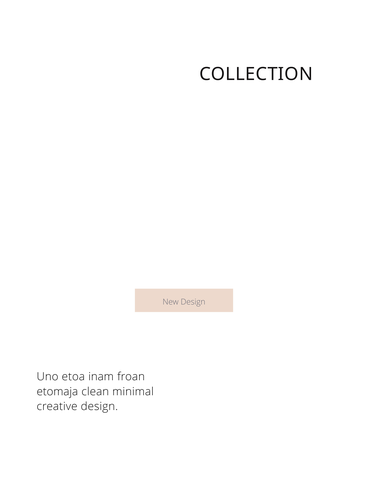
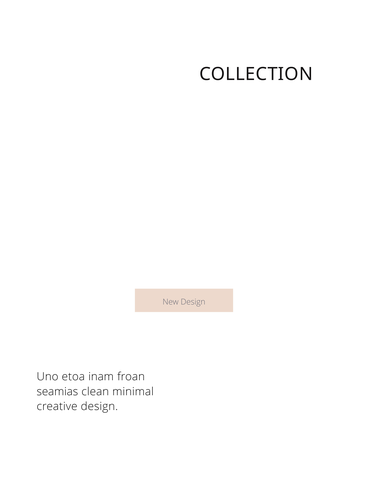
etomaja: etomaja -> seamias
